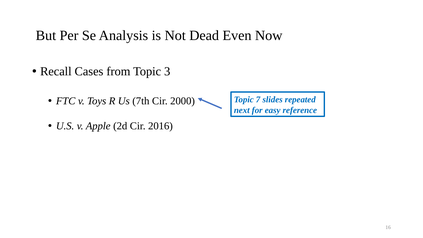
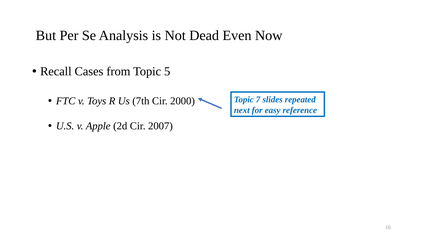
3: 3 -> 5
2016: 2016 -> 2007
